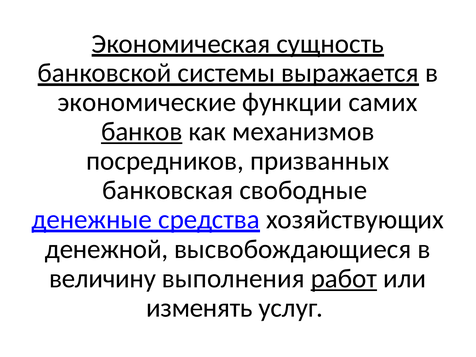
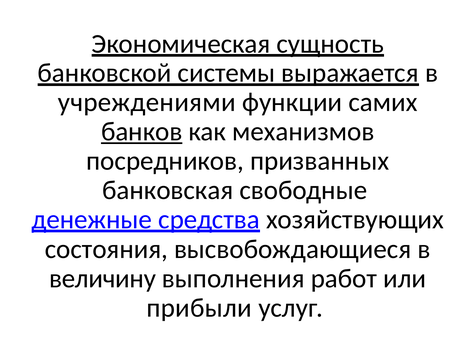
экономические: экономические -> учреждениями
денежной: денежной -> состояния
работ underline: present -> none
изменять: изменять -> прибыли
